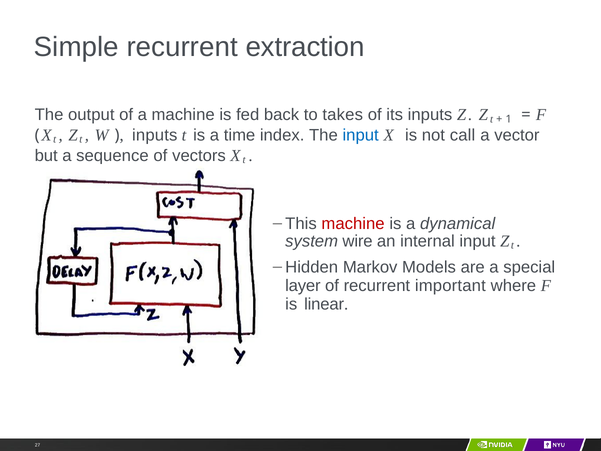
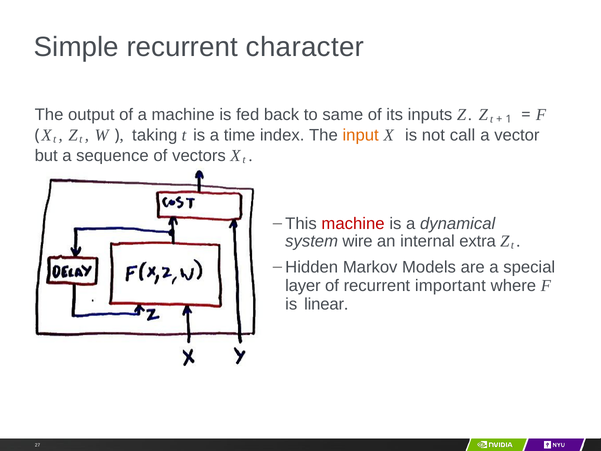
extraction: extraction -> character
takes: takes -> same
inputs at (155, 135): inputs -> taking
input at (361, 135) colour: blue -> orange
internal input: input -> extra
